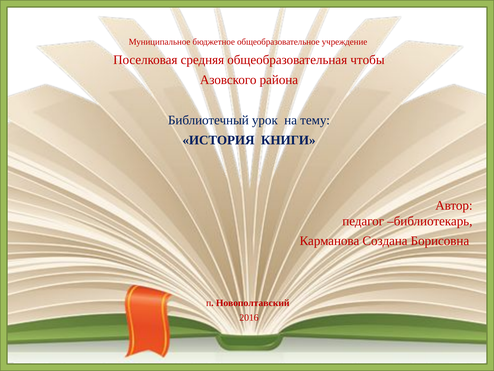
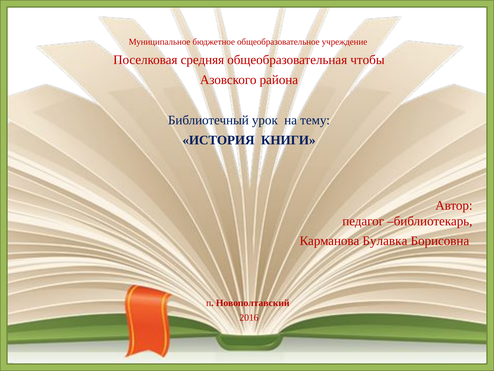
Создана: Создана -> Булавка
